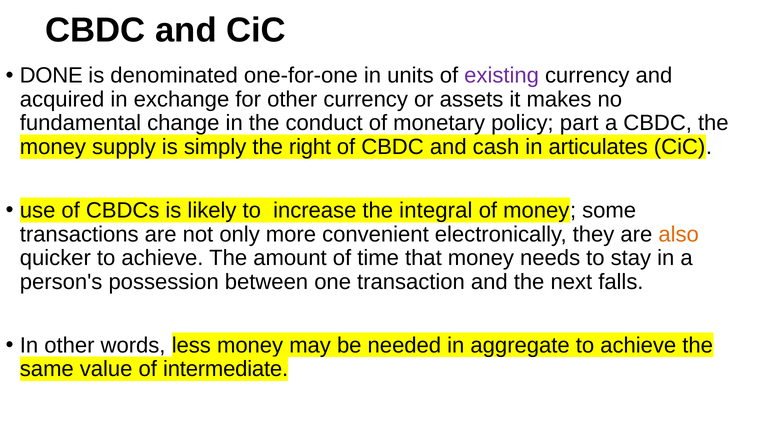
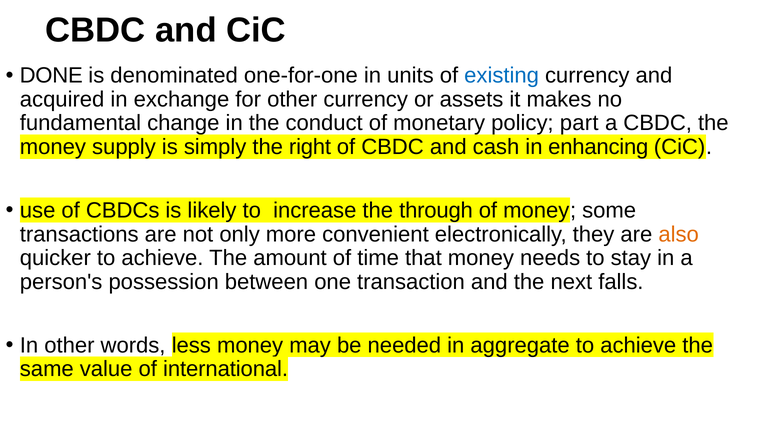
existing colour: purple -> blue
articulates: articulates -> enhancing
integral: integral -> through
intermediate: intermediate -> international
